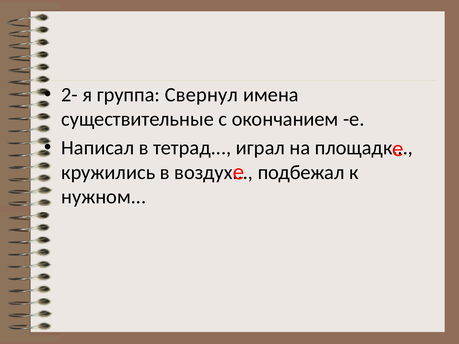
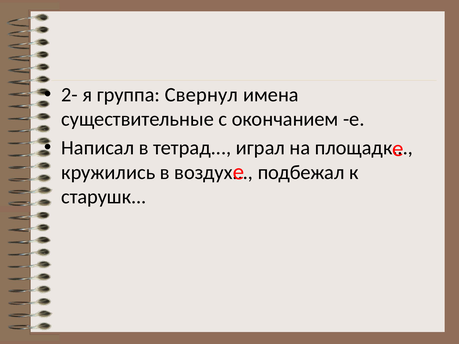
нужном: нужном -> старушк
